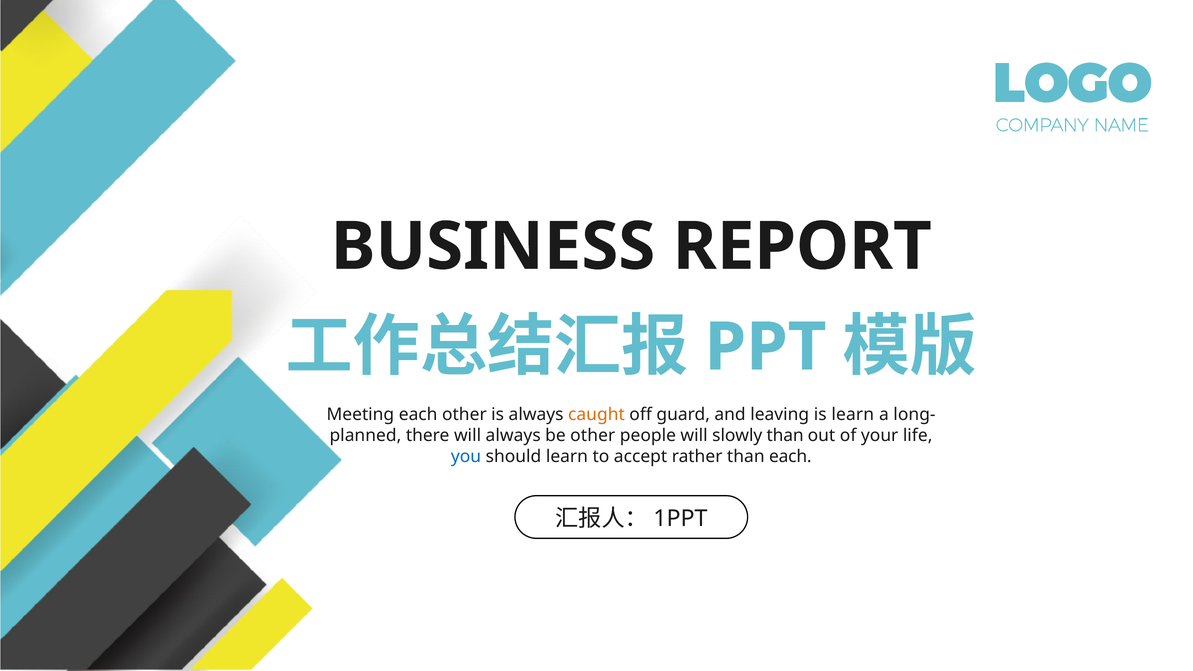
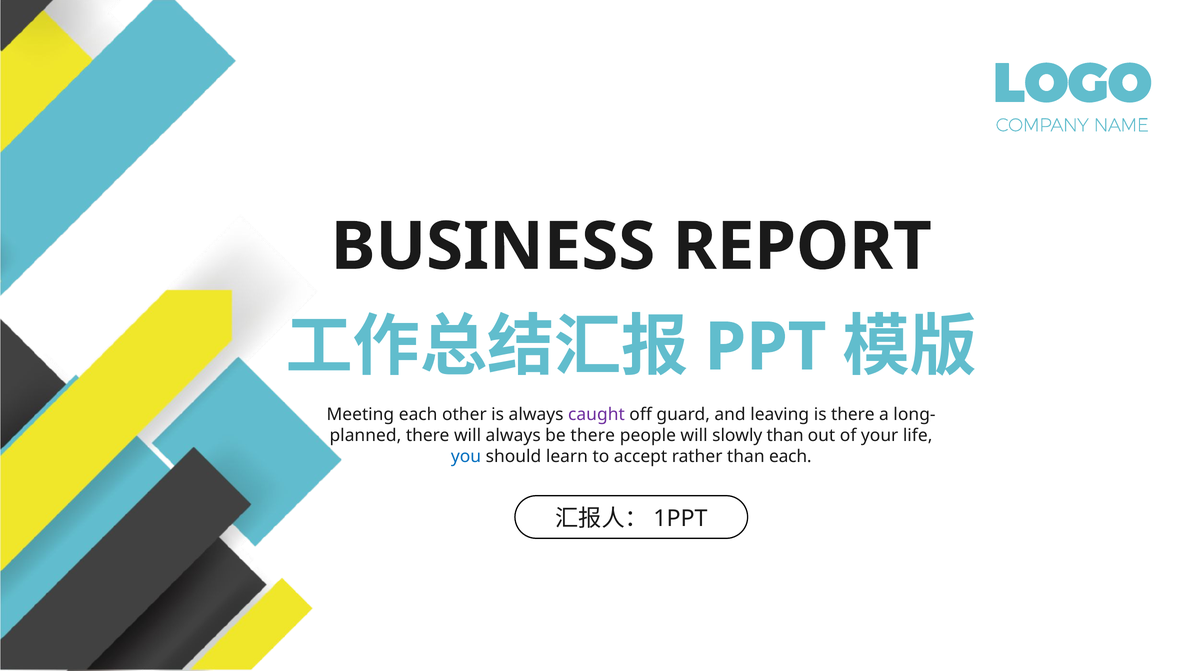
caught colour: orange -> purple
is learn: learn -> there
be other: other -> there
